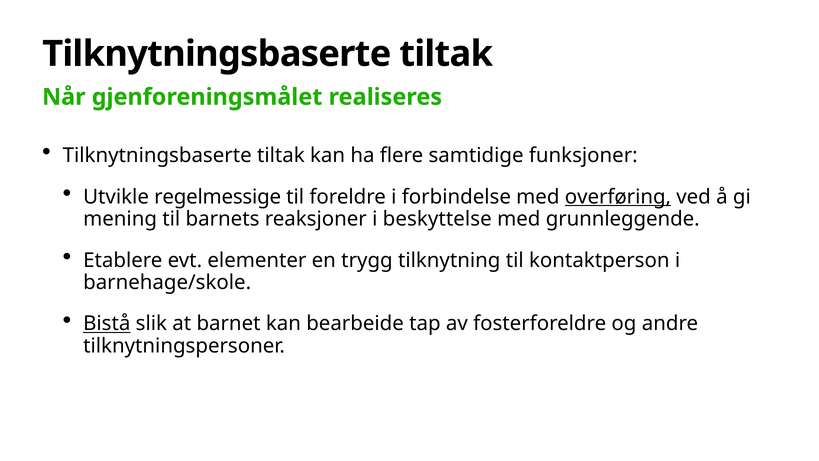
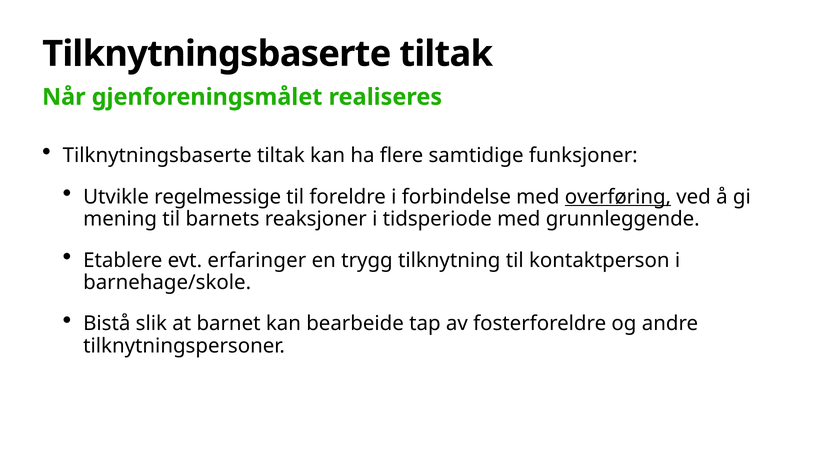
beskyttelse: beskyttelse -> tidsperiode
elementer: elementer -> erfaringer
Bistå underline: present -> none
